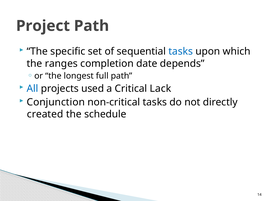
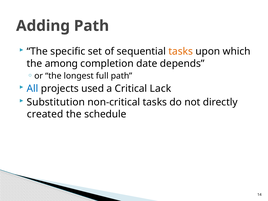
Project: Project -> Adding
tasks at (181, 51) colour: blue -> orange
ranges: ranges -> among
Conjunction: Conjunction -> Substitution
